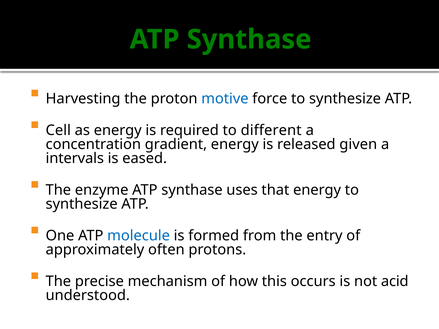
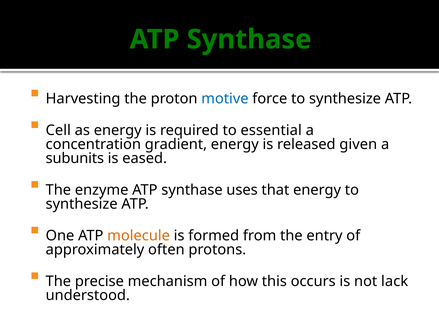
different: different -> essential
intervals: intervals -> subunits
molecule colour: blue -> orange
acid: acid -> lack
